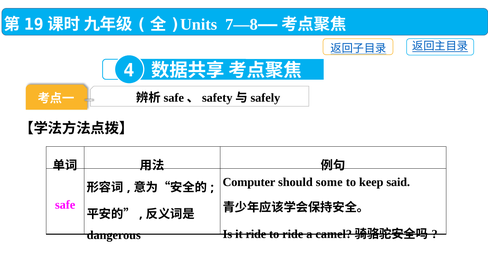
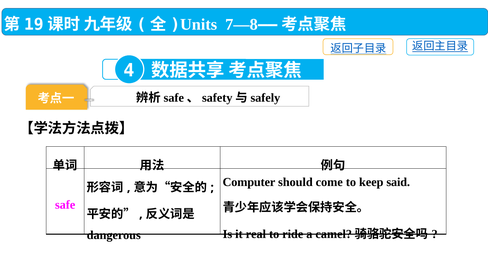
some: some -> come
it ride: ride -> real
